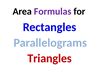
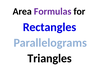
Triangles colour: red -> black
